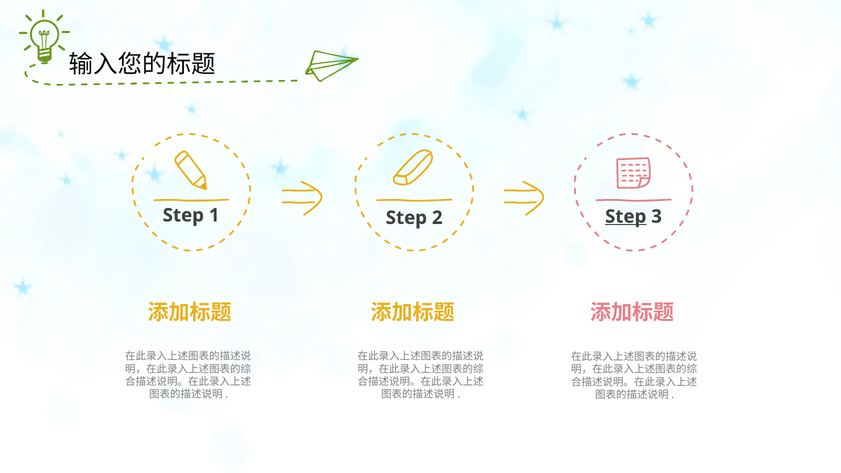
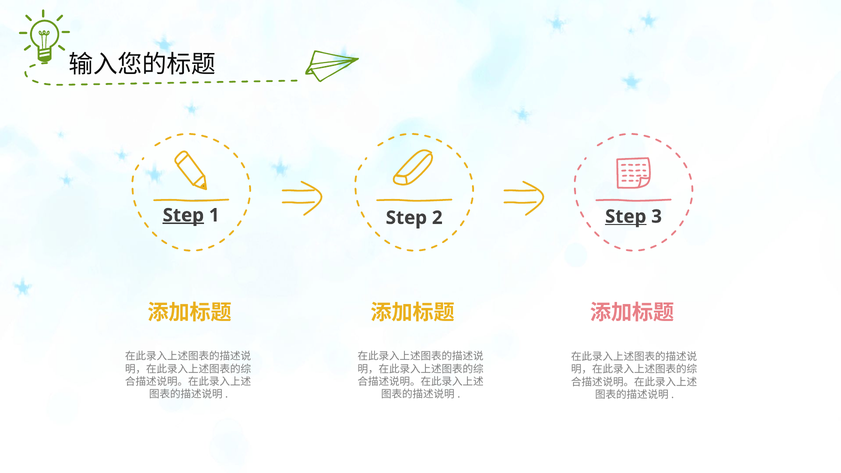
Step at (183, 215) underline: none -> present
